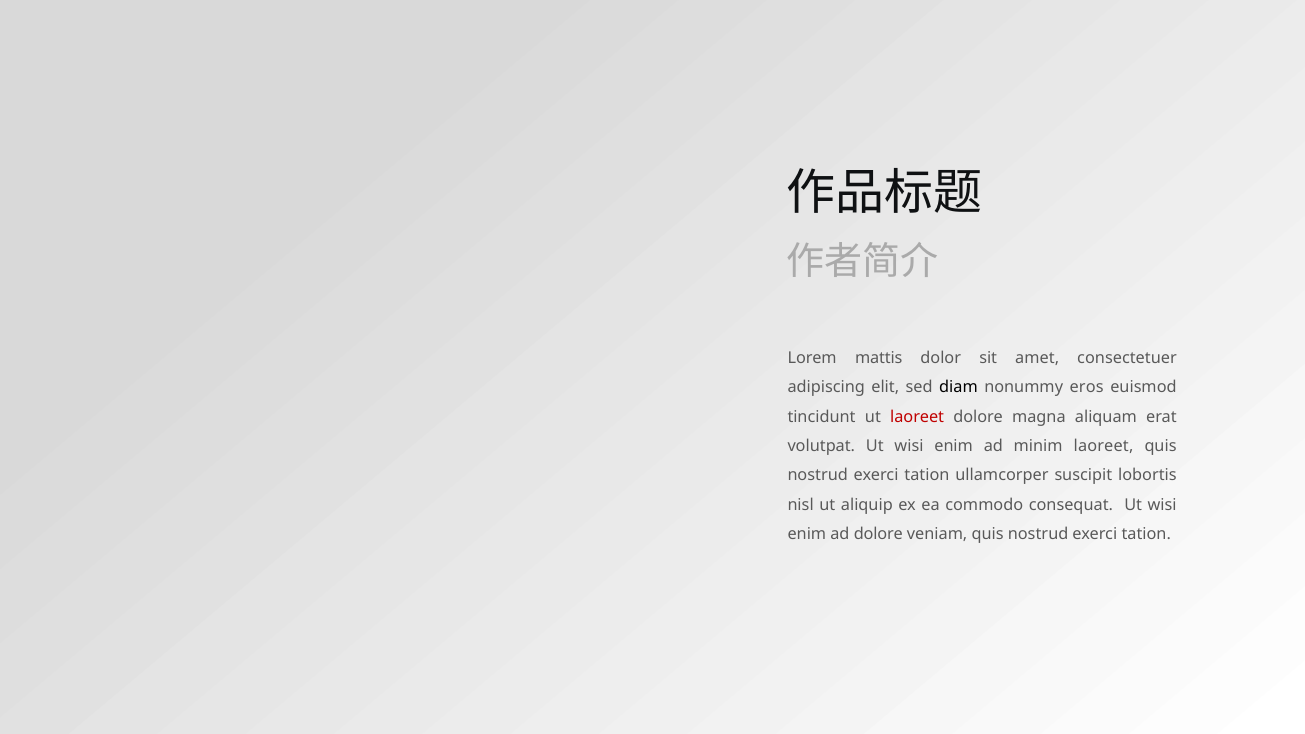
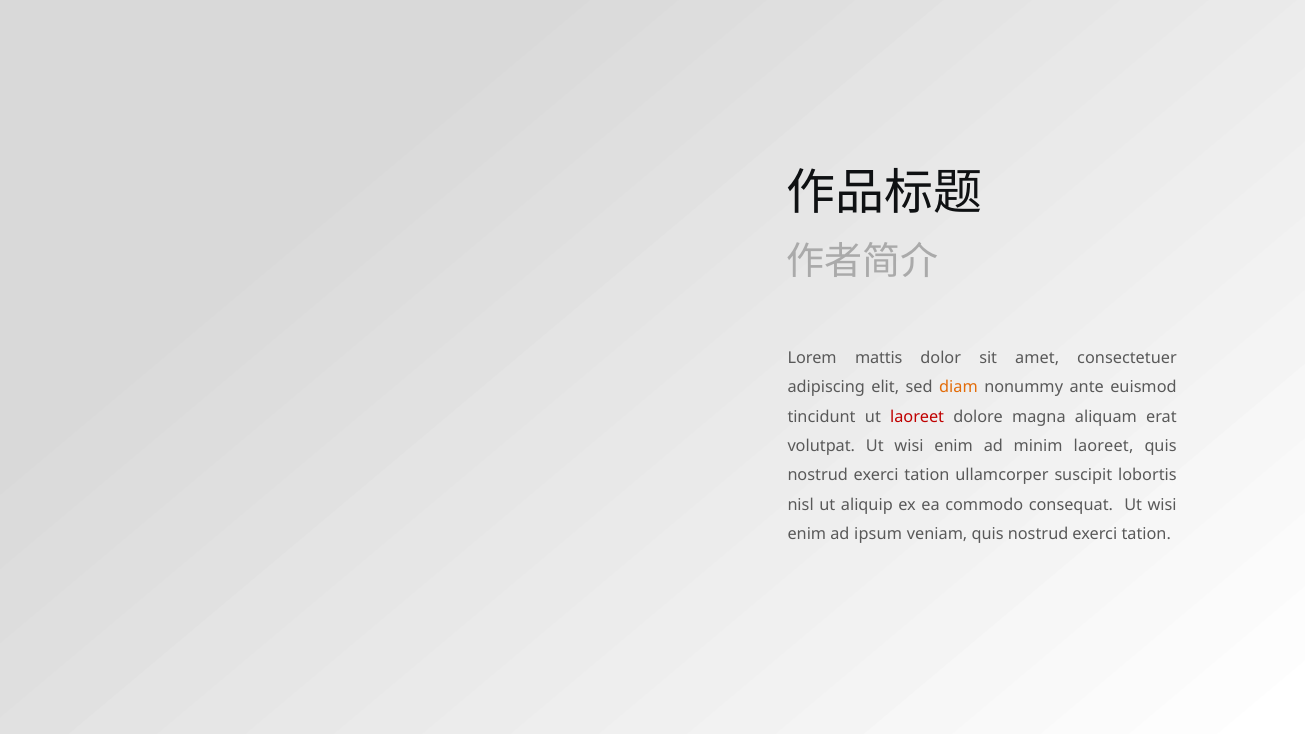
diam colour: black -> orange
eros: eros -> ante
ad dolore: dolore -> ipsum
